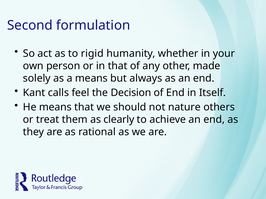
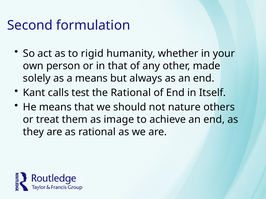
feel: feel -> test
the Decision: Decision -> Rational
clearly: clearly -> image
